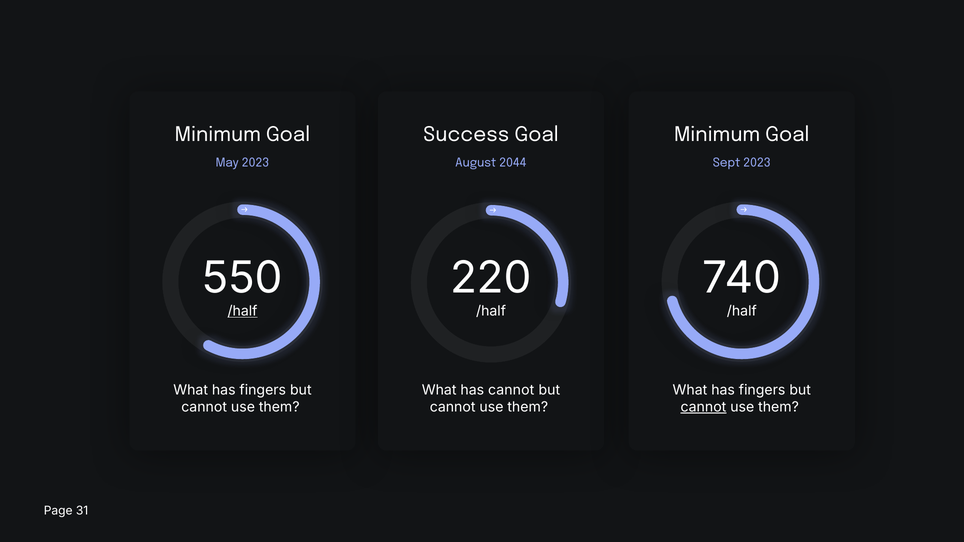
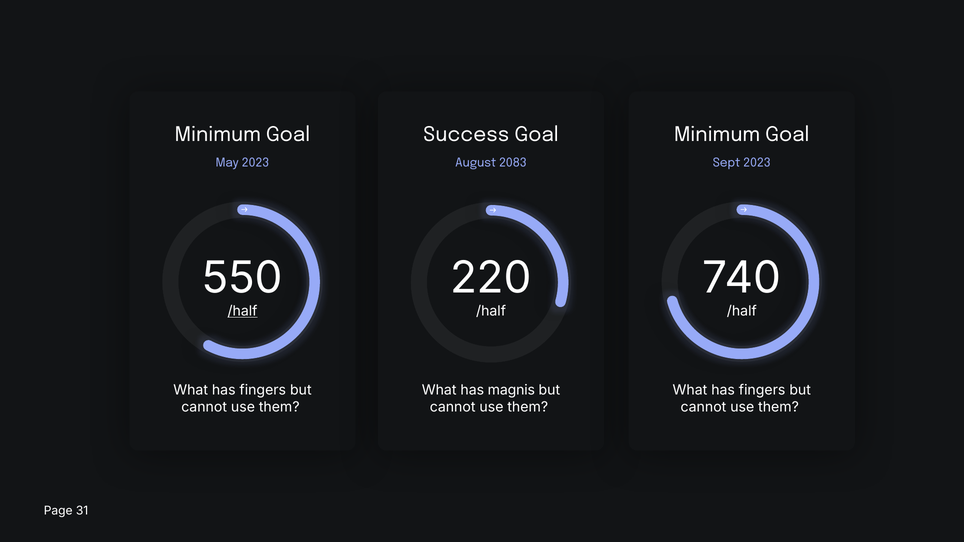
2044: 2044 -> 2083
has cannot: cannot -> magnis
cannot at (703, 407) underline: present -> none
